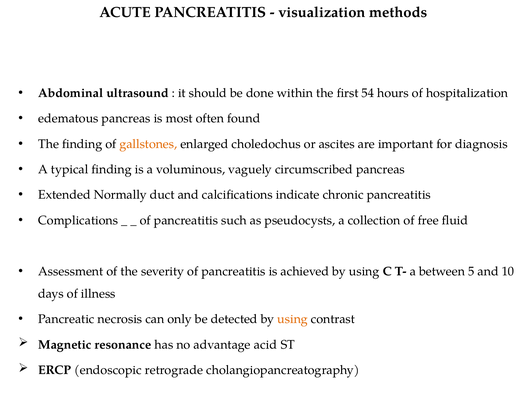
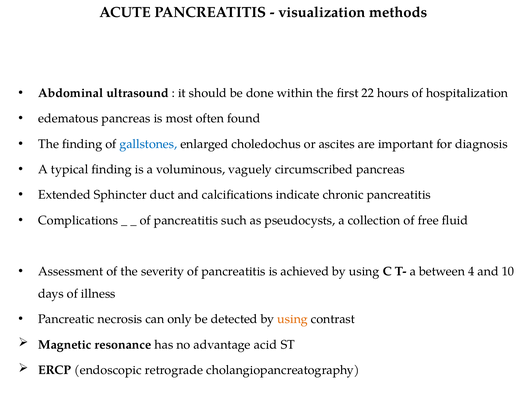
54: 54 -> 22
gallstones colour: orange -> blue
Normally: Normally -> Sphincter
5: 5 -> 4
